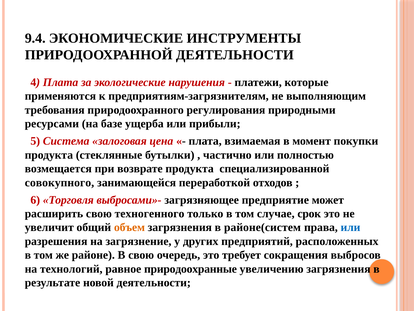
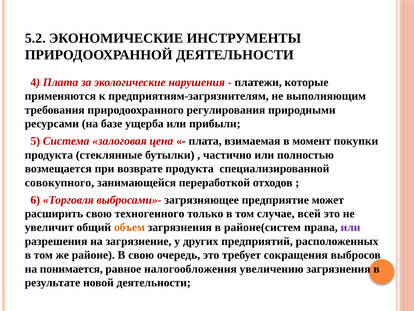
9.4: 9.4 -> 5.2
срок: срок -> всей
или at (351, 227) colour: blue -> purple
технологий: технологий -> понимается
природоохранные: природоохранные -> налогообложения
